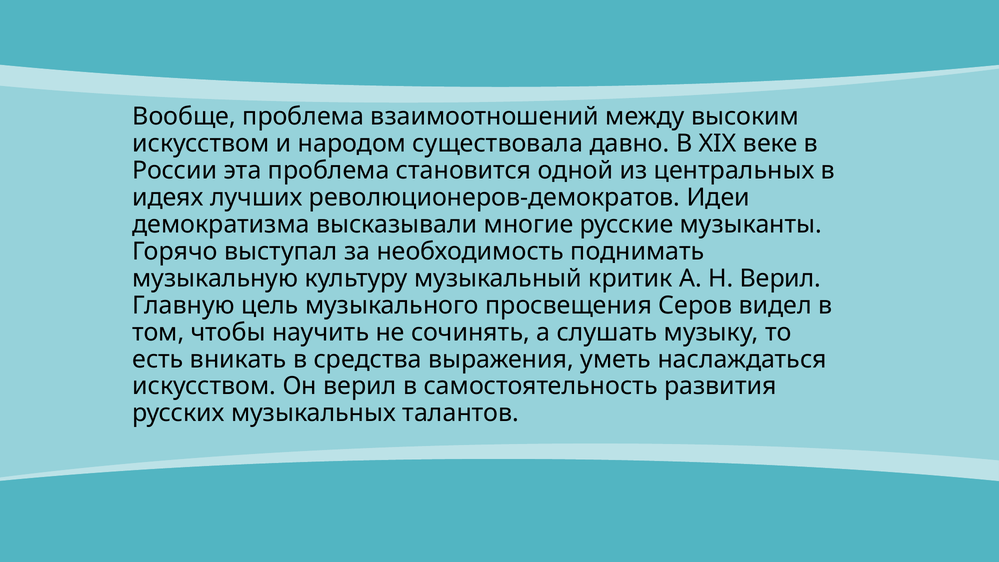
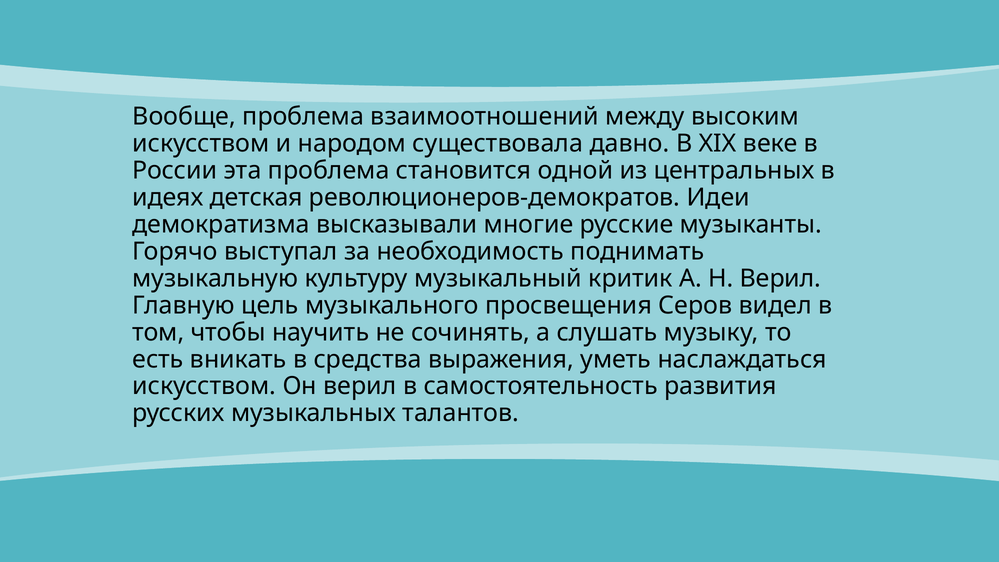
лучших: лучших -> детская
